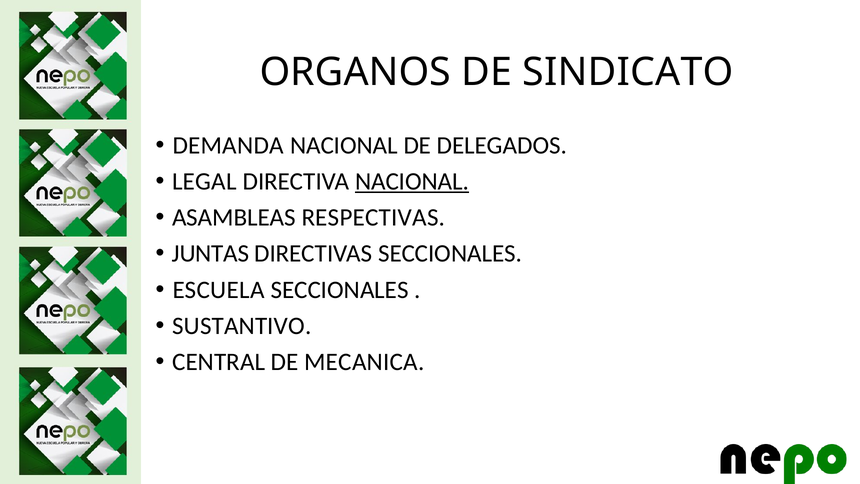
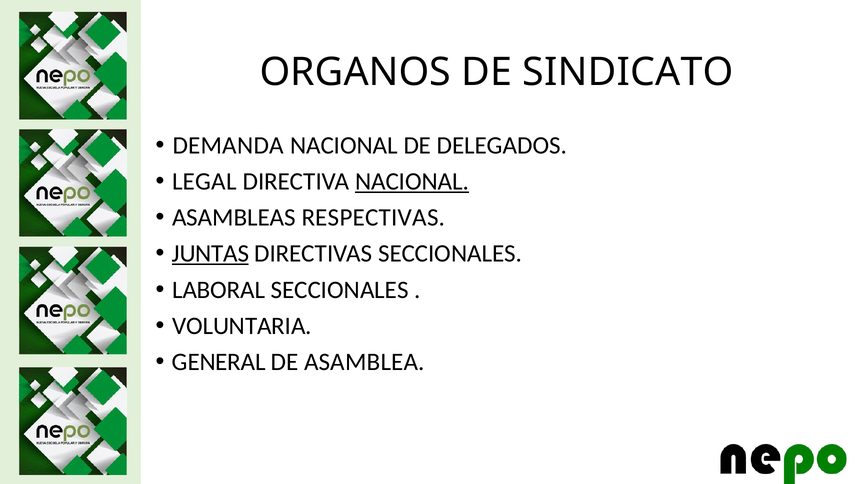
JUNTAS underline: none -> present
ESCUELA: ESCUELA -> LABORAL
SUSTANTIVO: SUSTANTIVO -> VOLUNTARIA
CENTRAL: CENTRAL -> GENERAL
MECANICA: MECANICA -> ASAMBLEA
